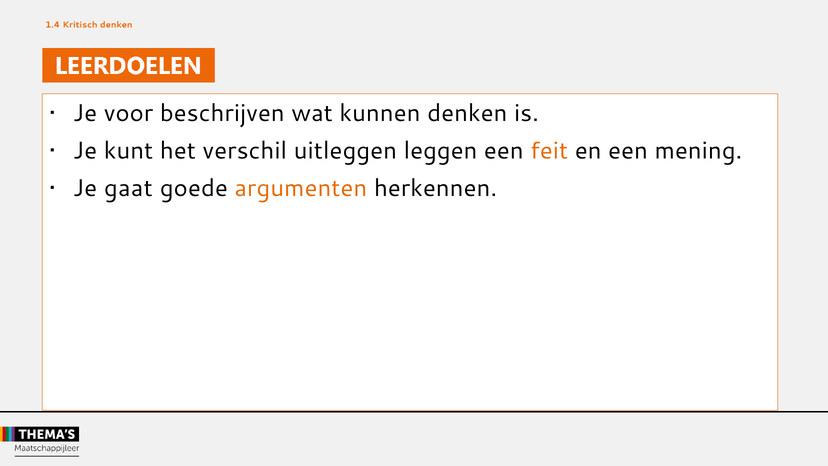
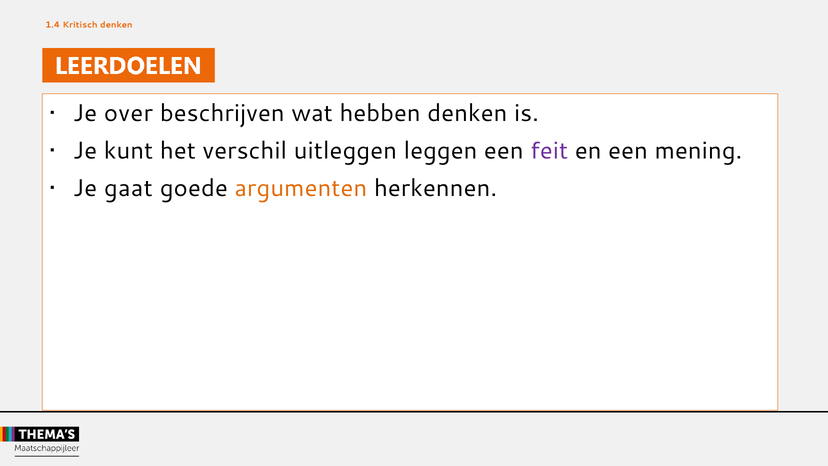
voor: voor -> over
kunnen: kunnen -> hebben
feit colour: orange -> purple
